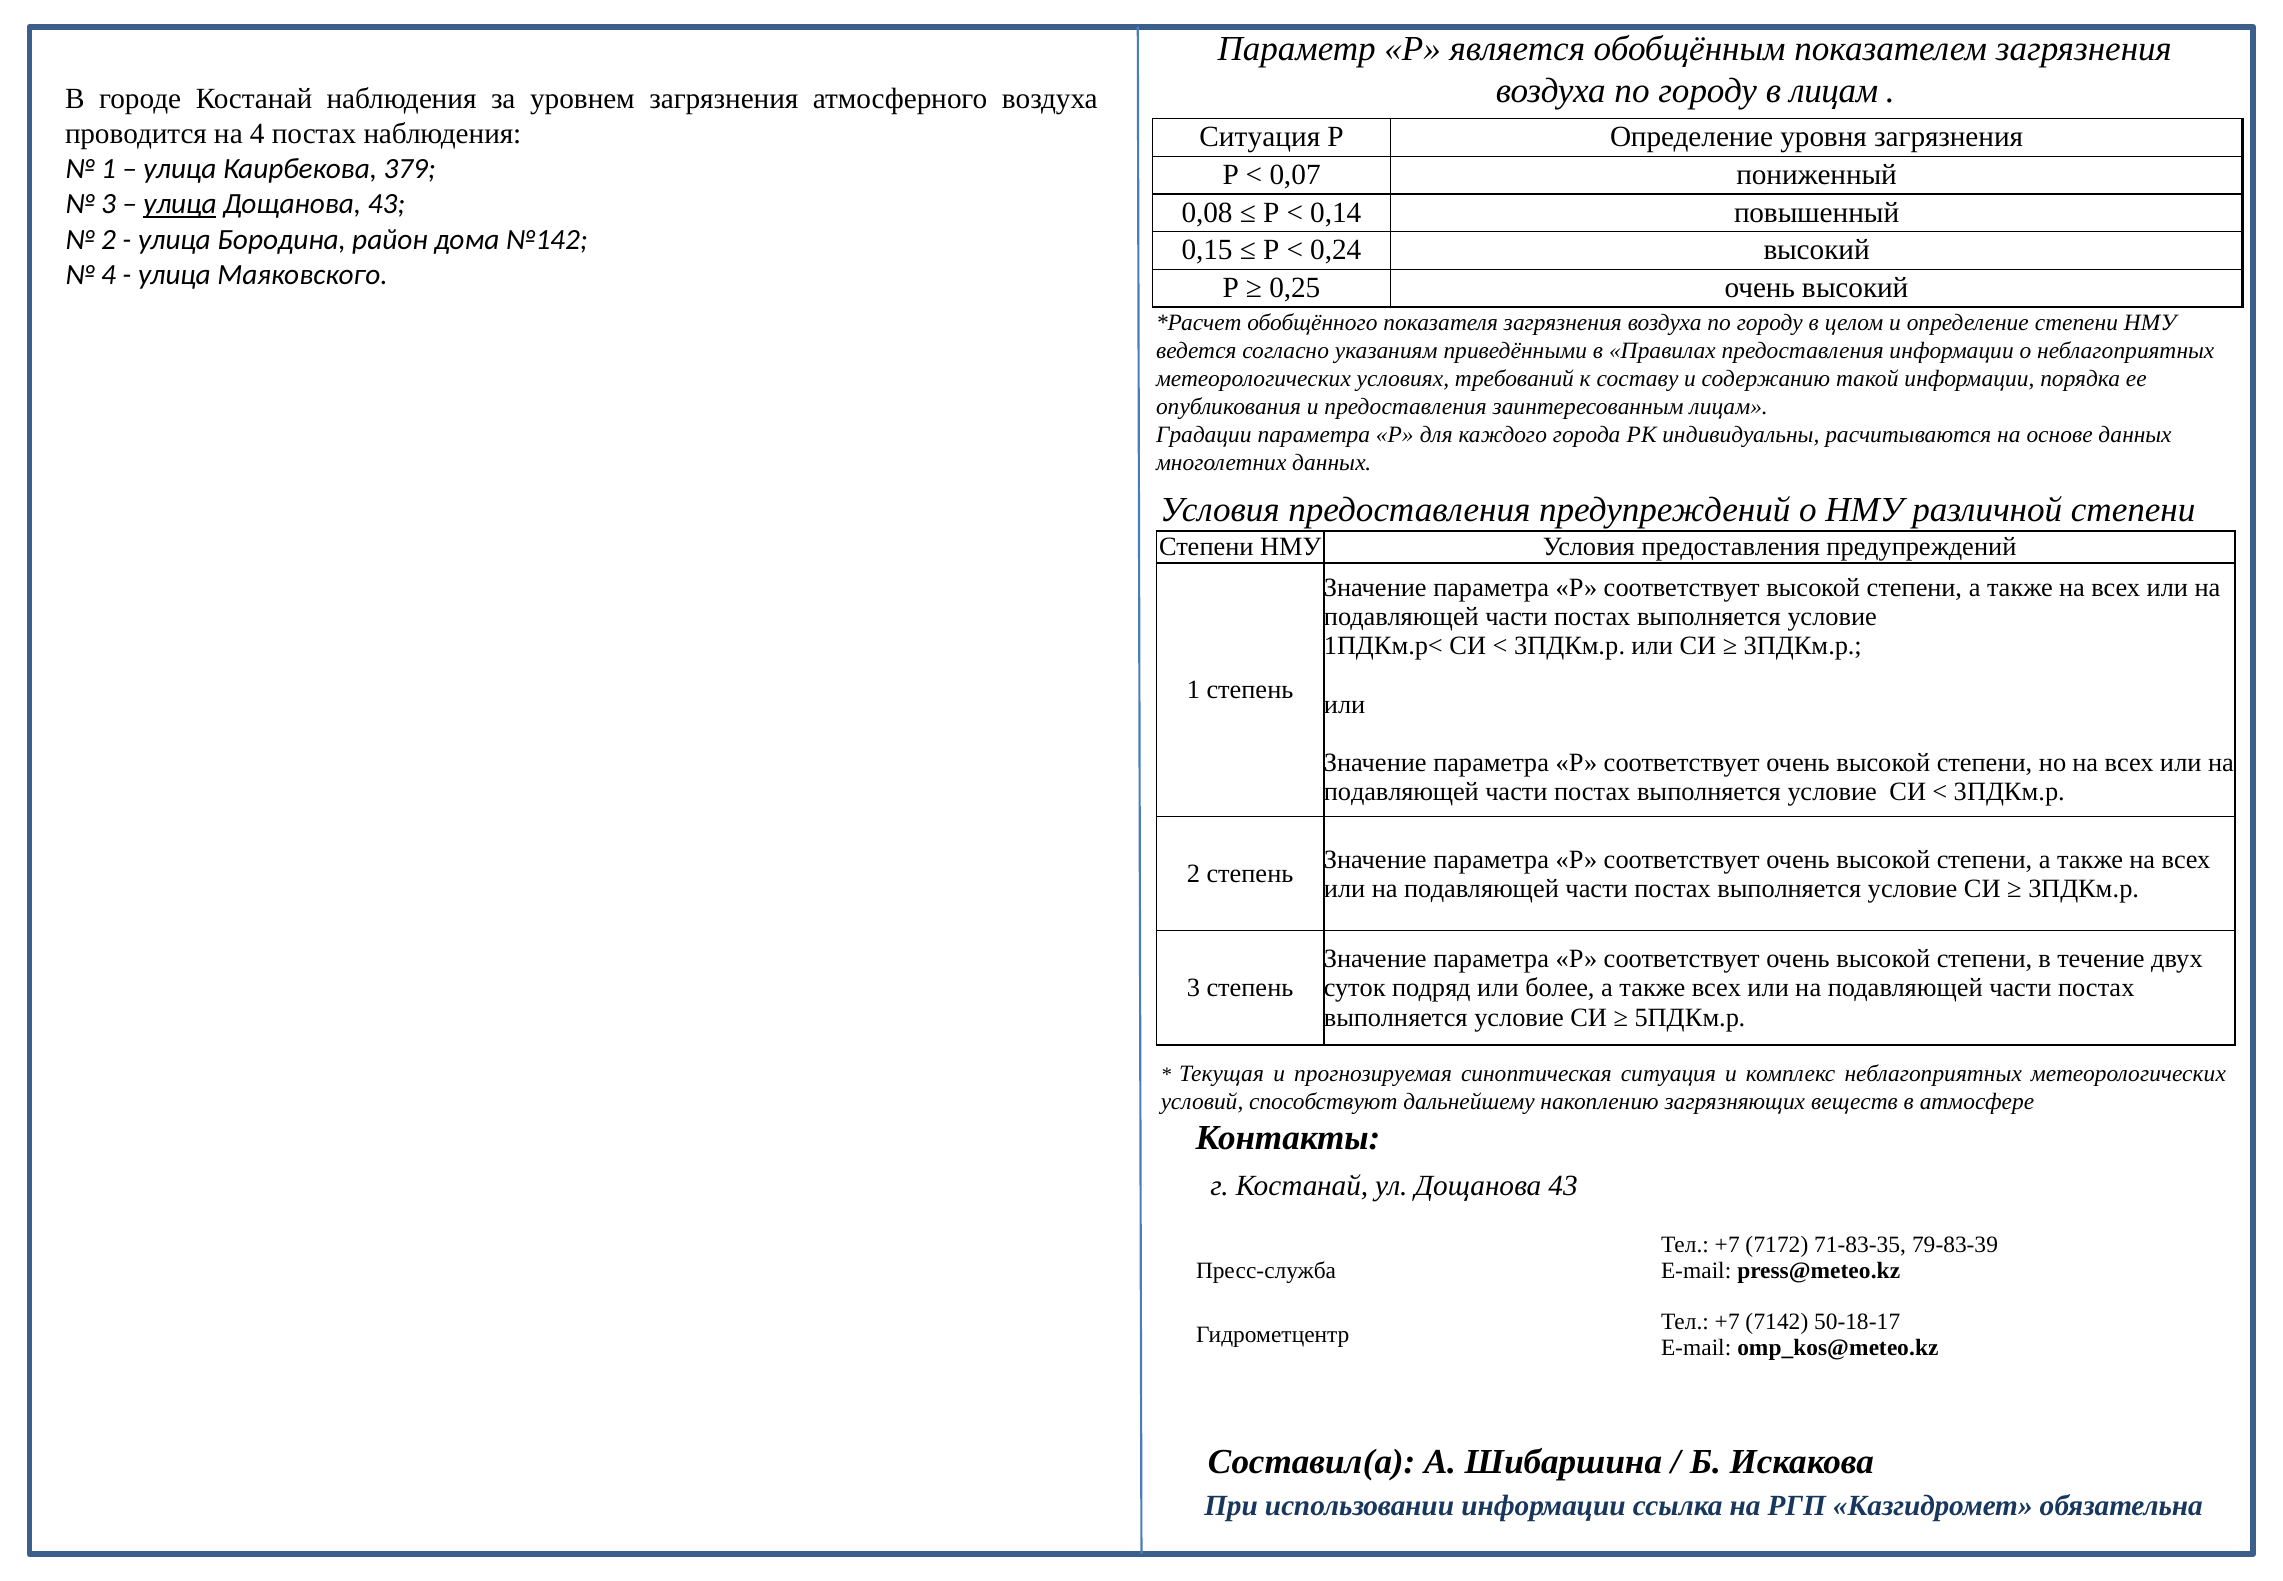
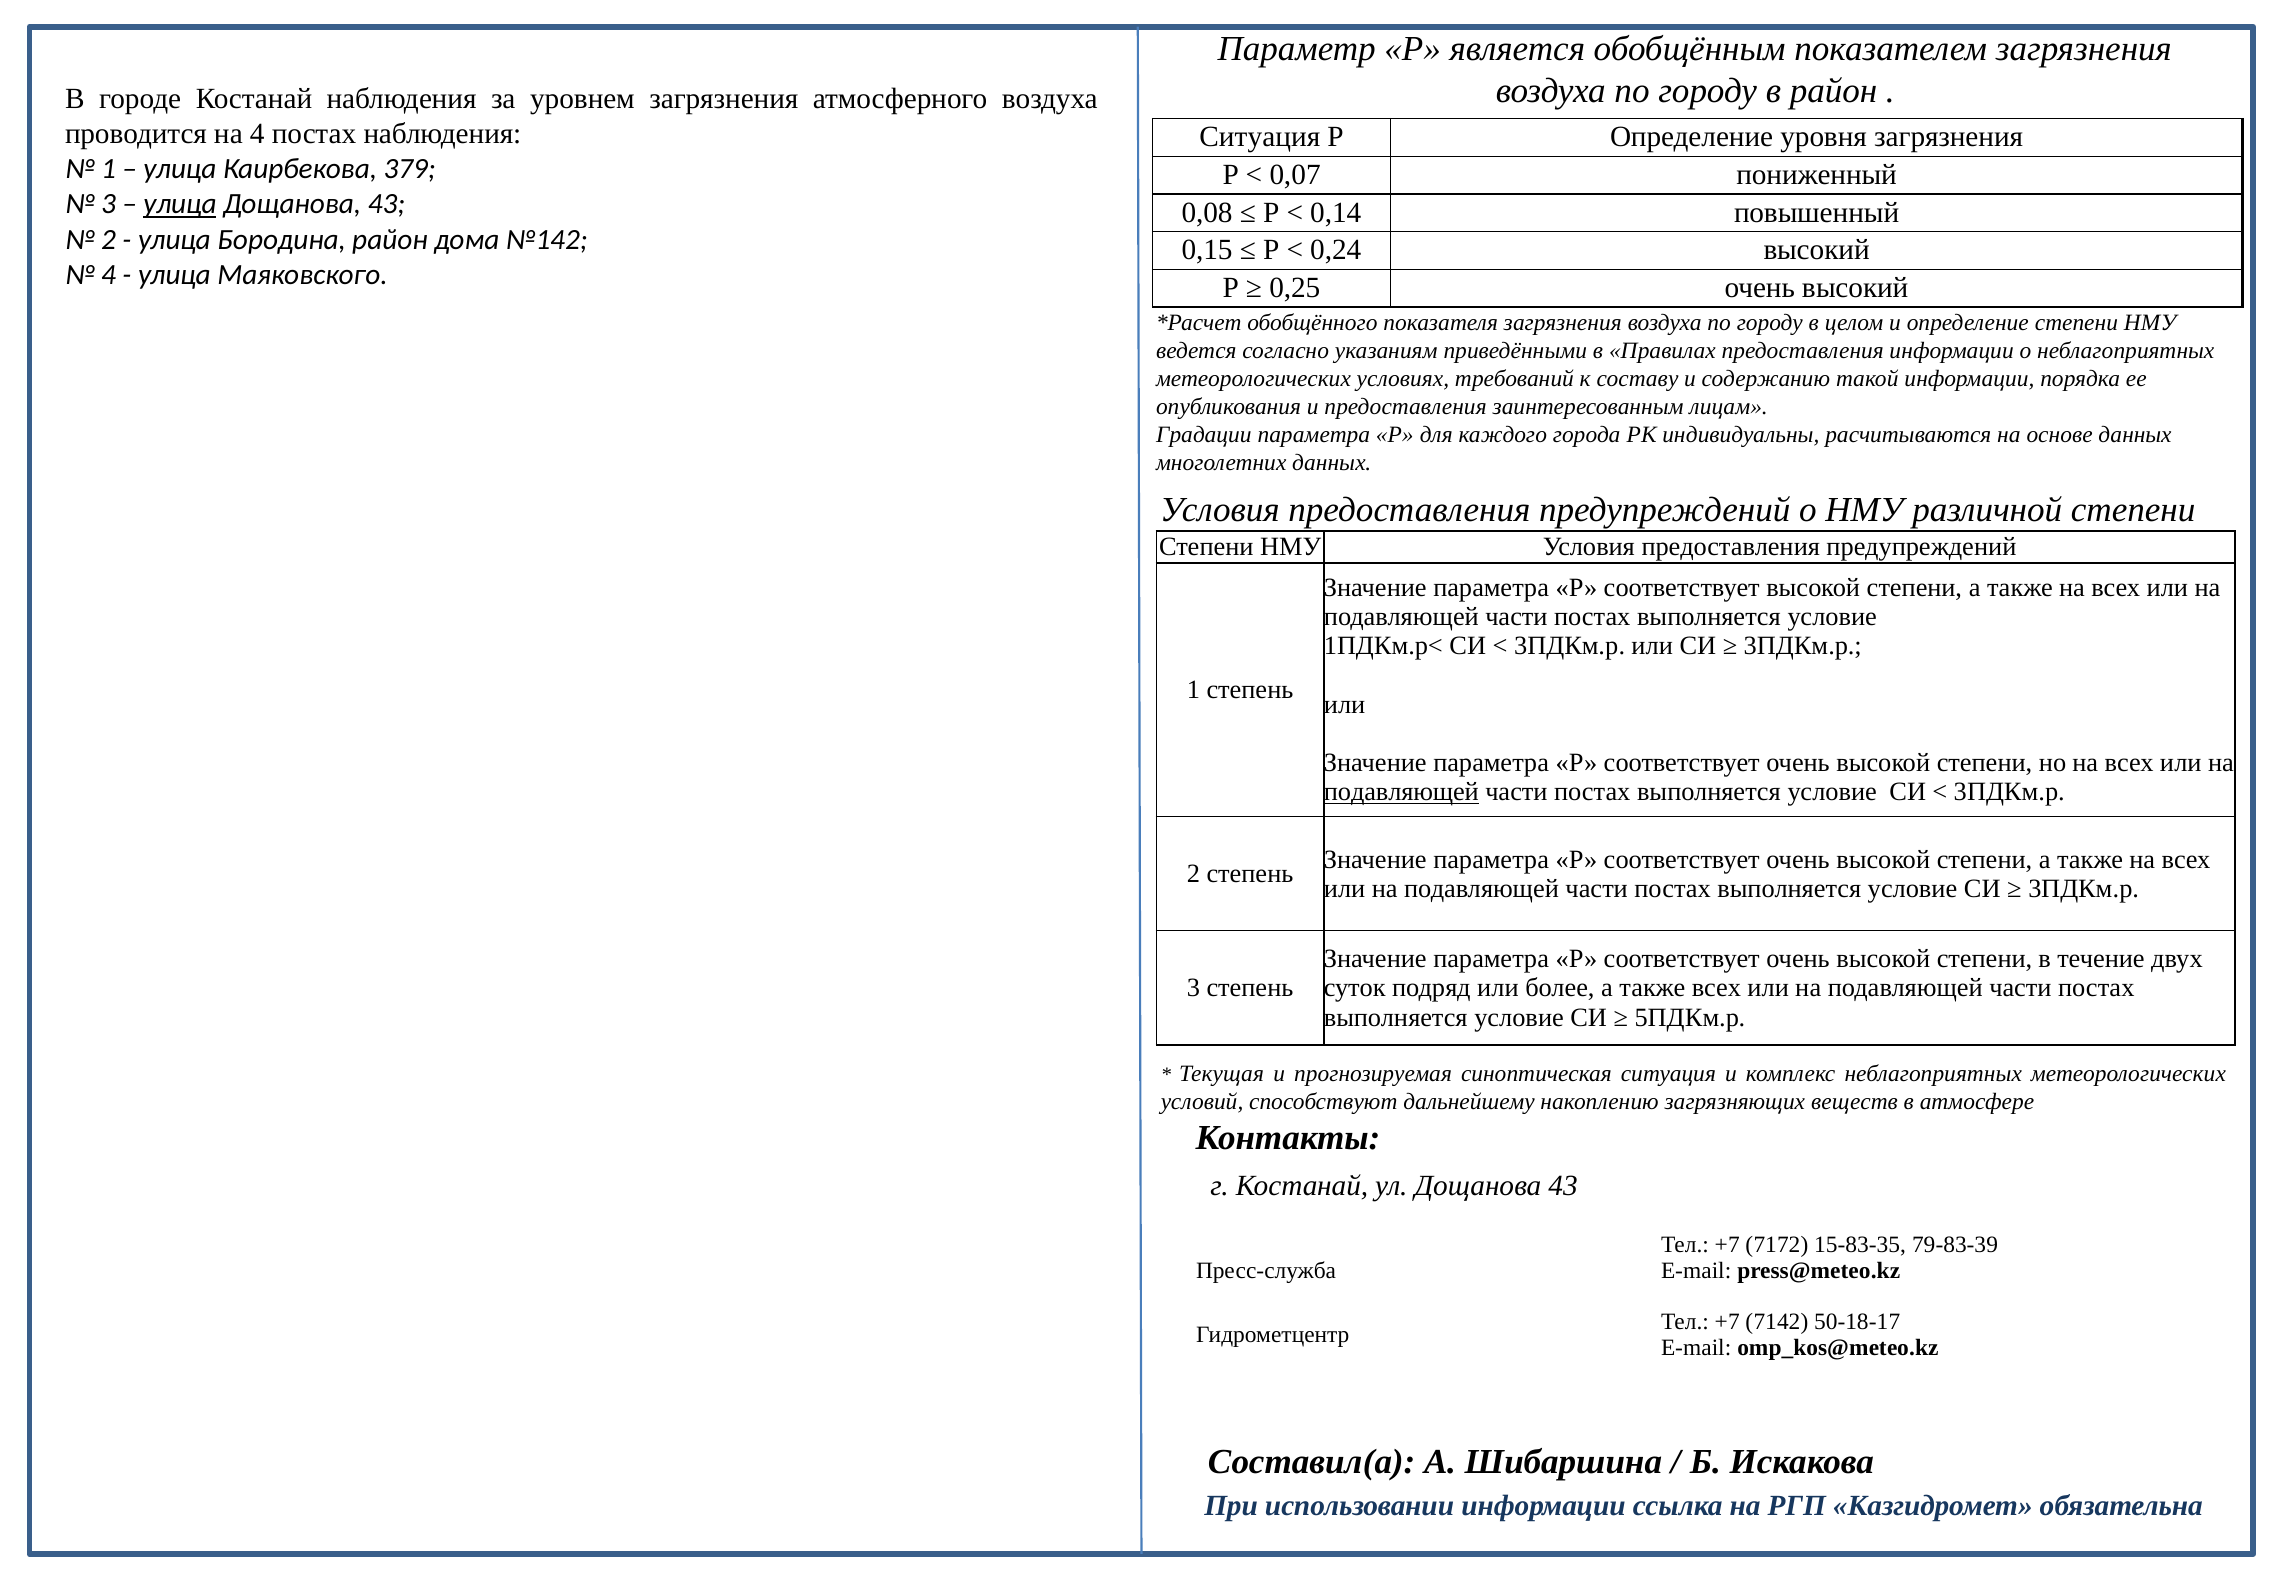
в лицам: лицам -> район
подавляющей at (1401, 792) underline: none -> present
71-83-35: 71-83-35 -> 15-83-35
